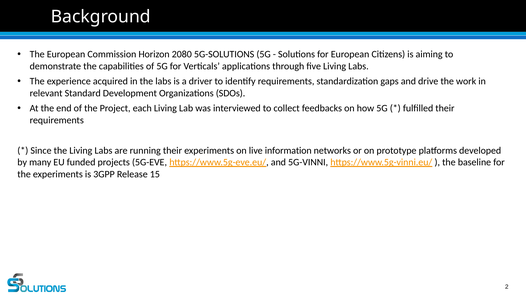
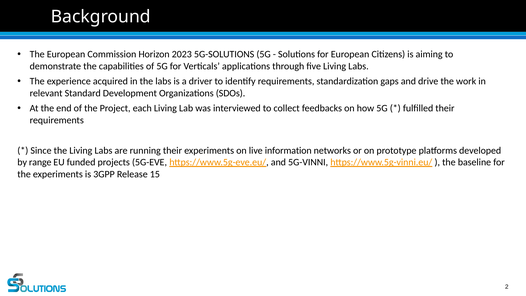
2080: 2080 -> 2023
many: many -> range
